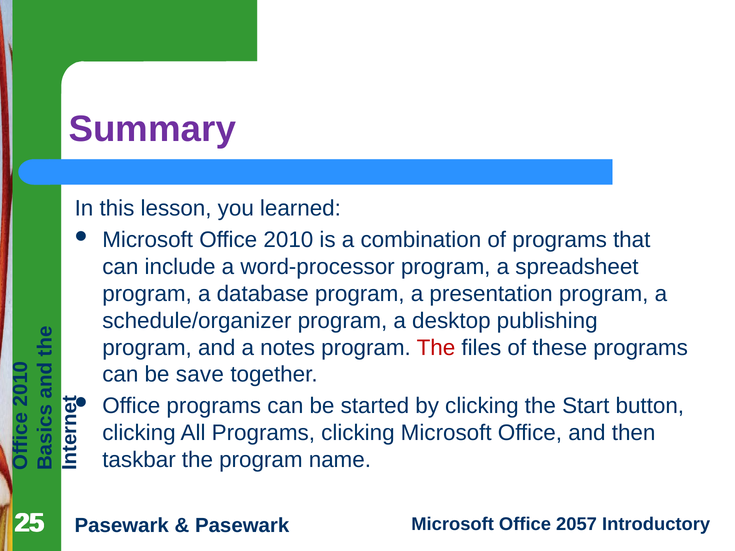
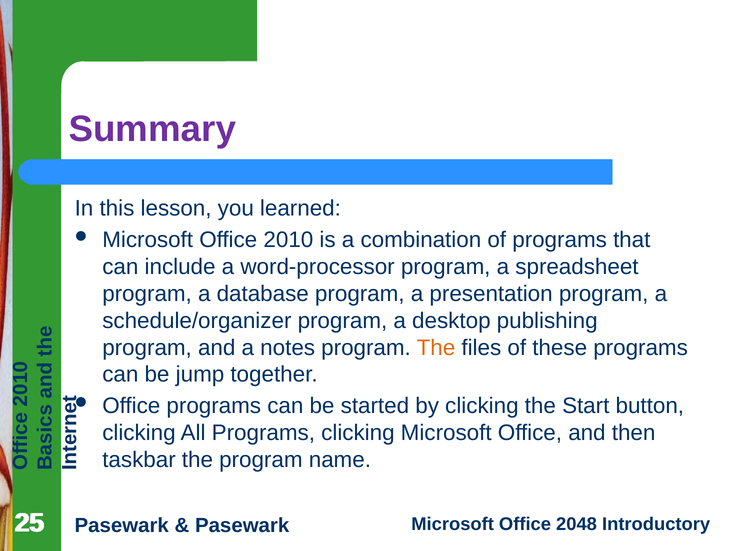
The at (436, 348) colour: red -> orange
save: save -> jump
2057: 2057 -> 2048
